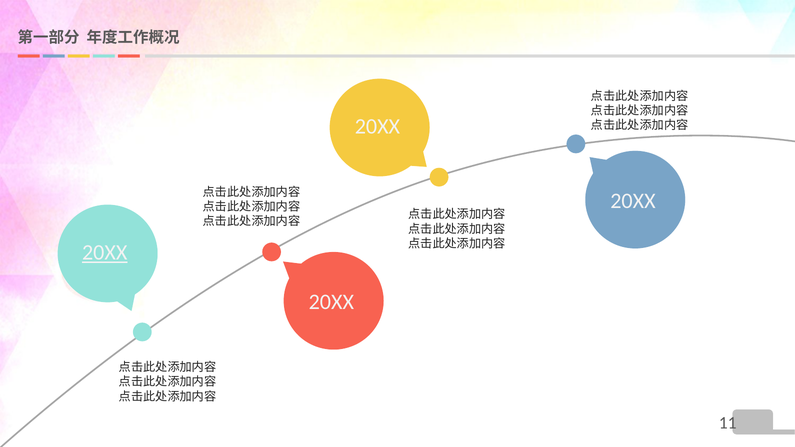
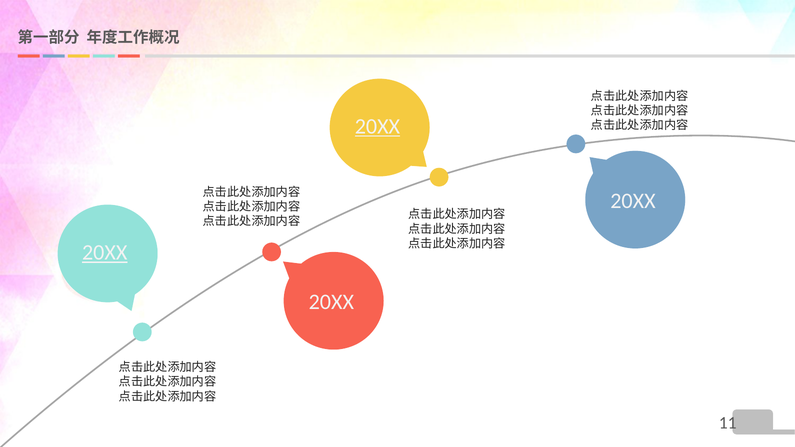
20XX at (377, 127) underline: none -> present
